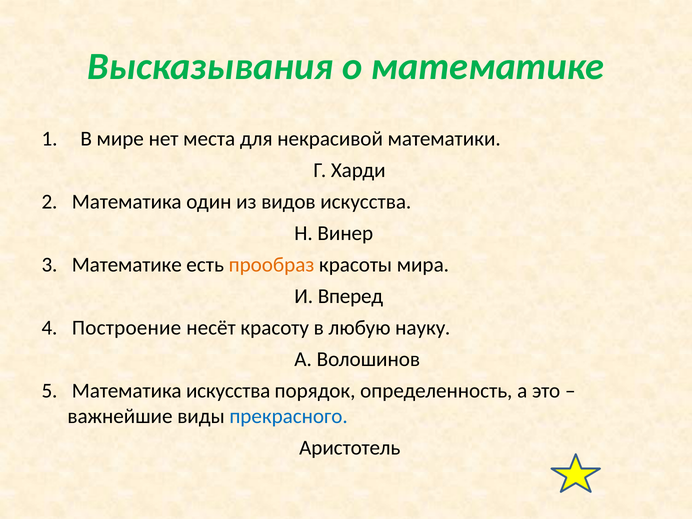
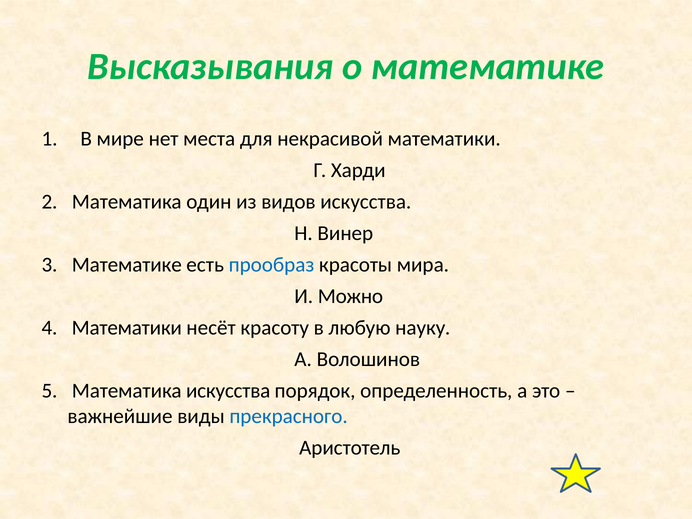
прообраз colour: orange -> blue
Вперед: Вперед -> Можно
4 Построение: Построение -> Математики
